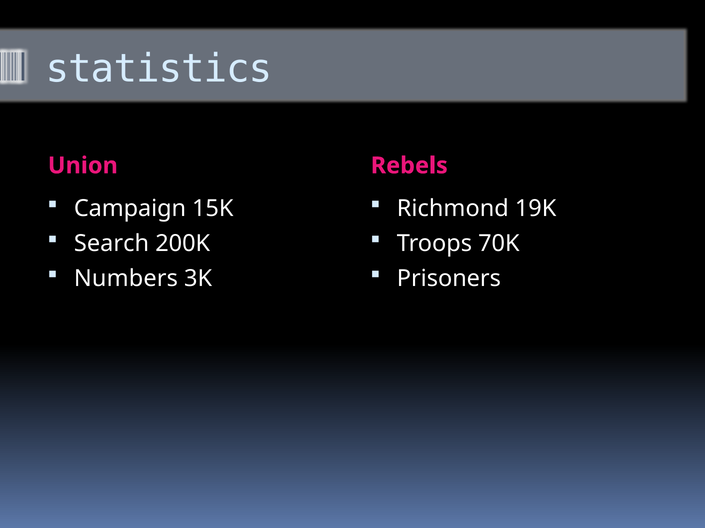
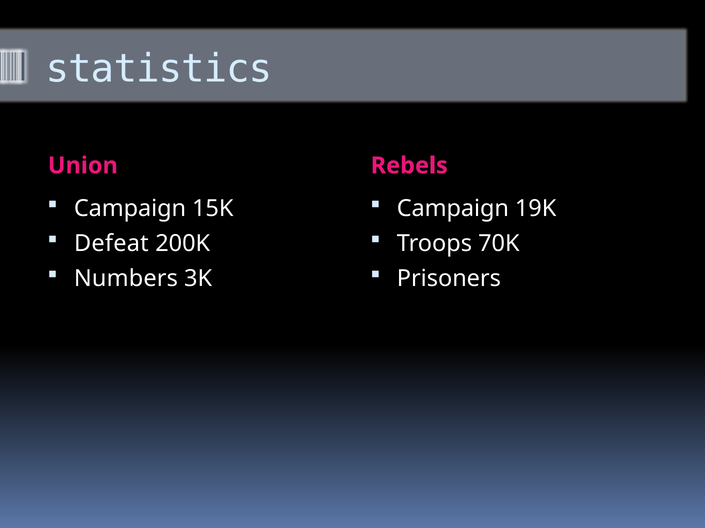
Richmond at (453, 209): Richmond -> Campaign
Search: Search -> Defeat
